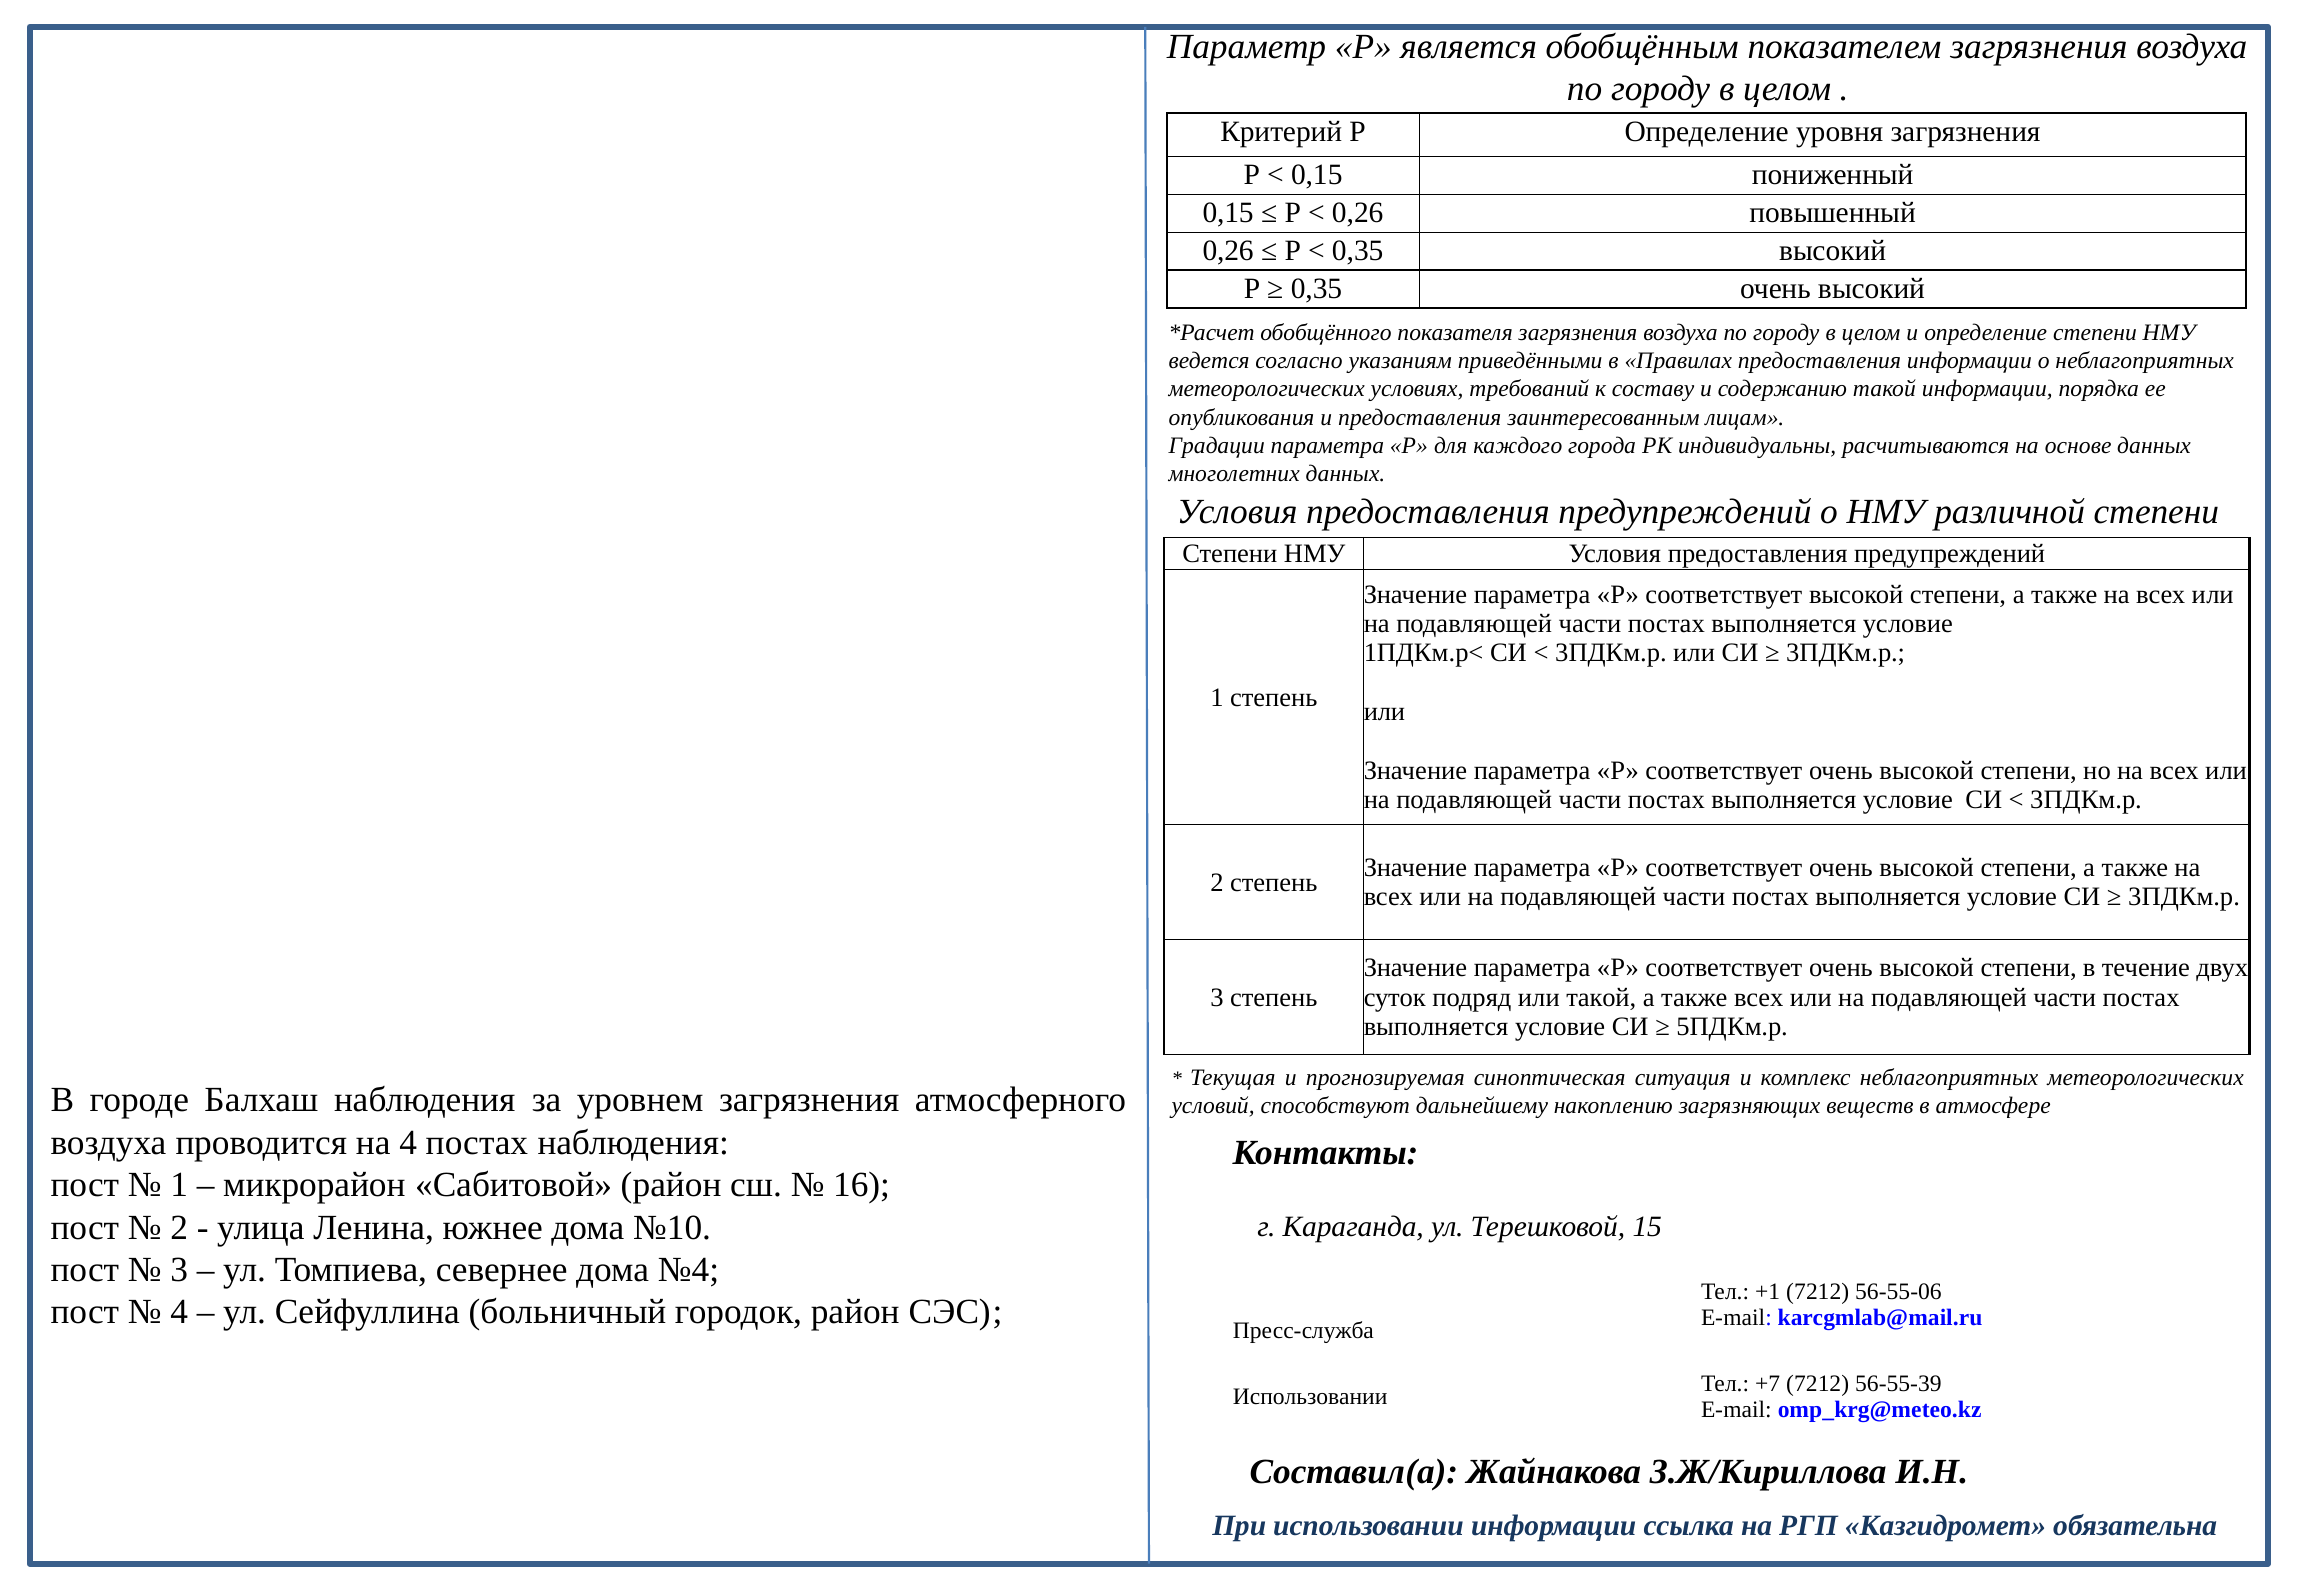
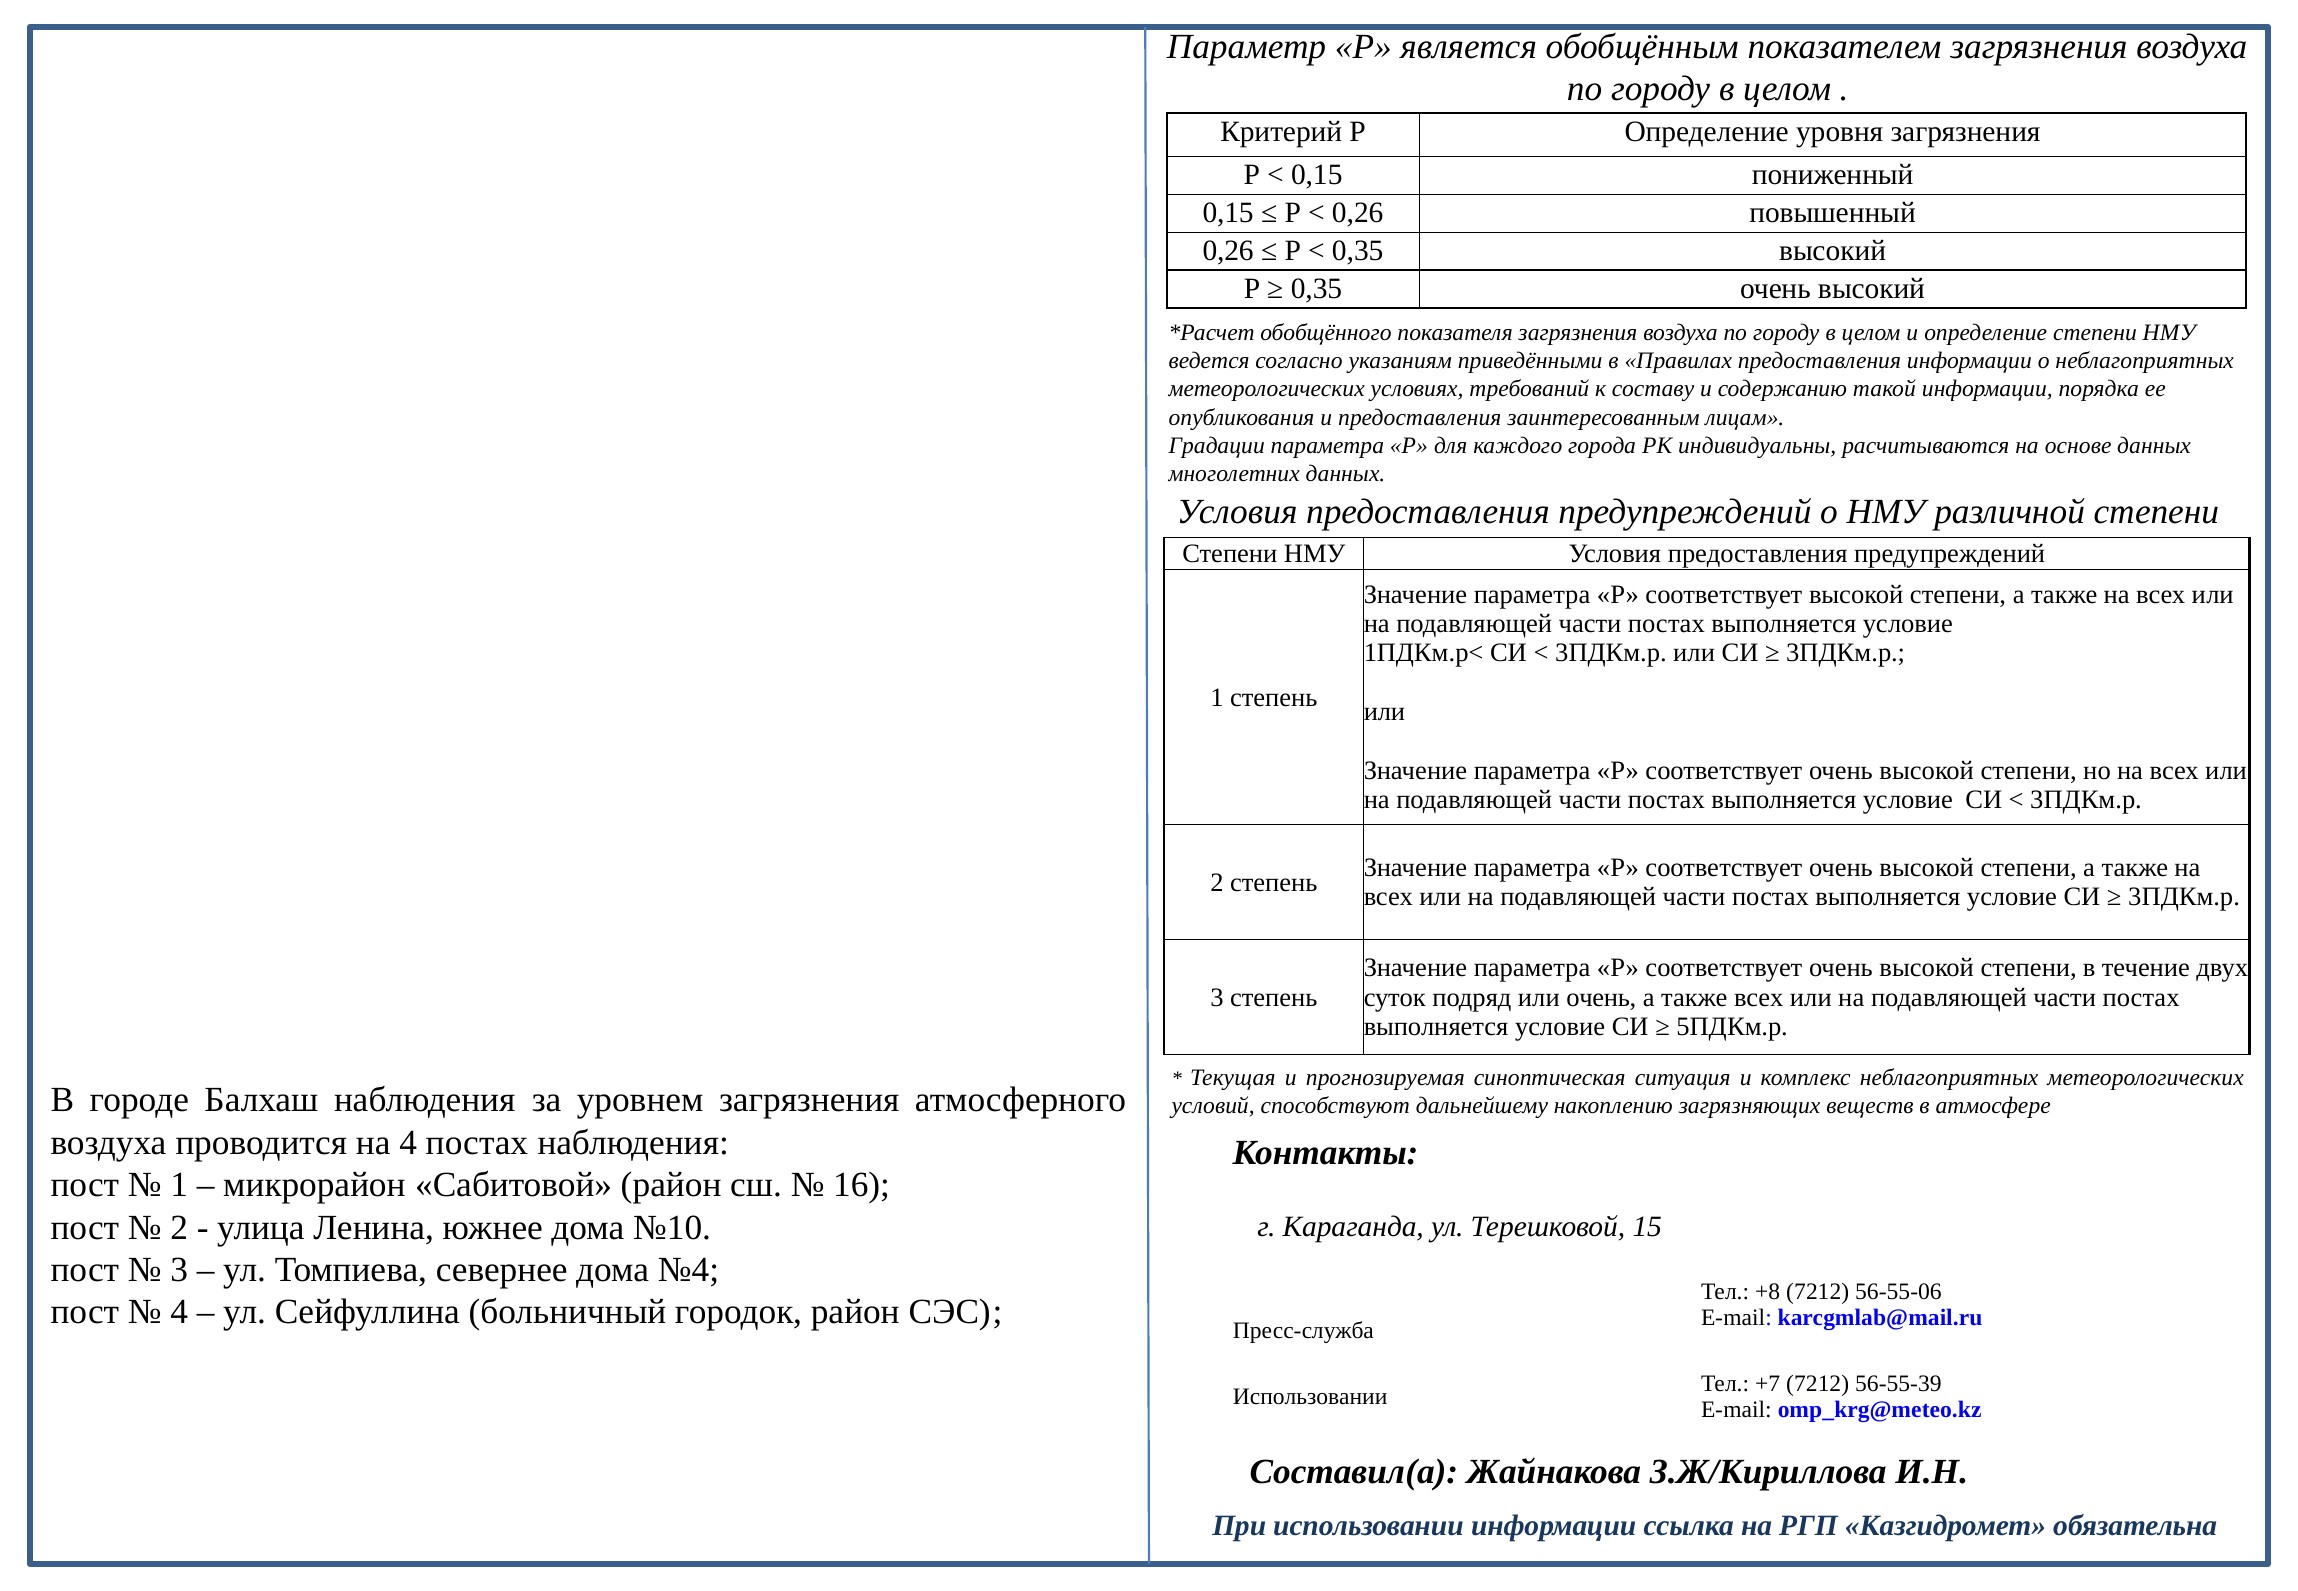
или такой: такой -> очень
+1: +1 -> +8
